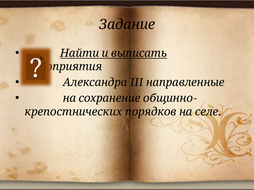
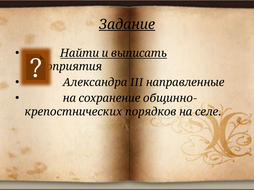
Задание underline: none -> present
